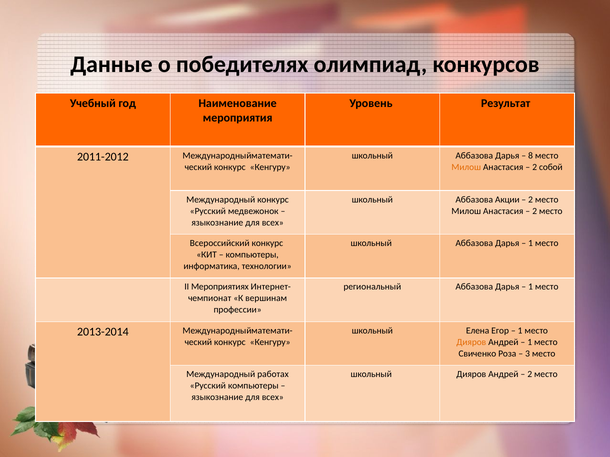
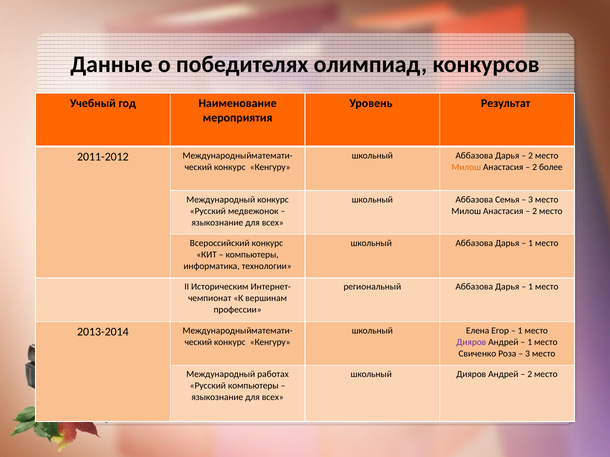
8 at (531, 156): 8 -> 2
собой: собой -> более
Акции: Акции -> Семья
2 at (531, 200): 2 -> 3
Мероприятиях: Мероприятиях -> Историческим
Дияров at (471, 342) colour: orange -> purple
